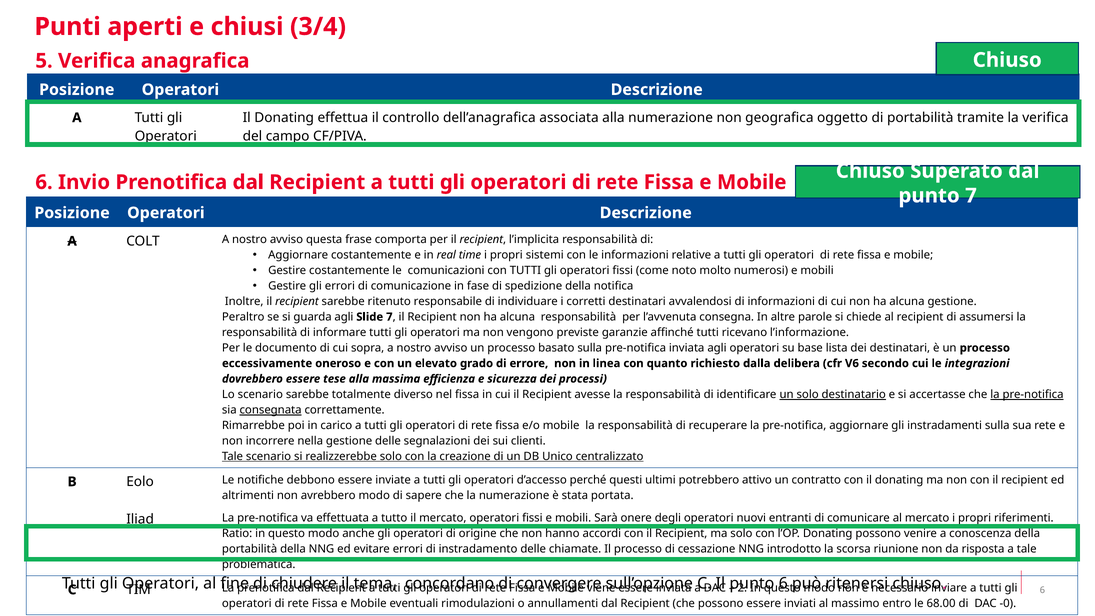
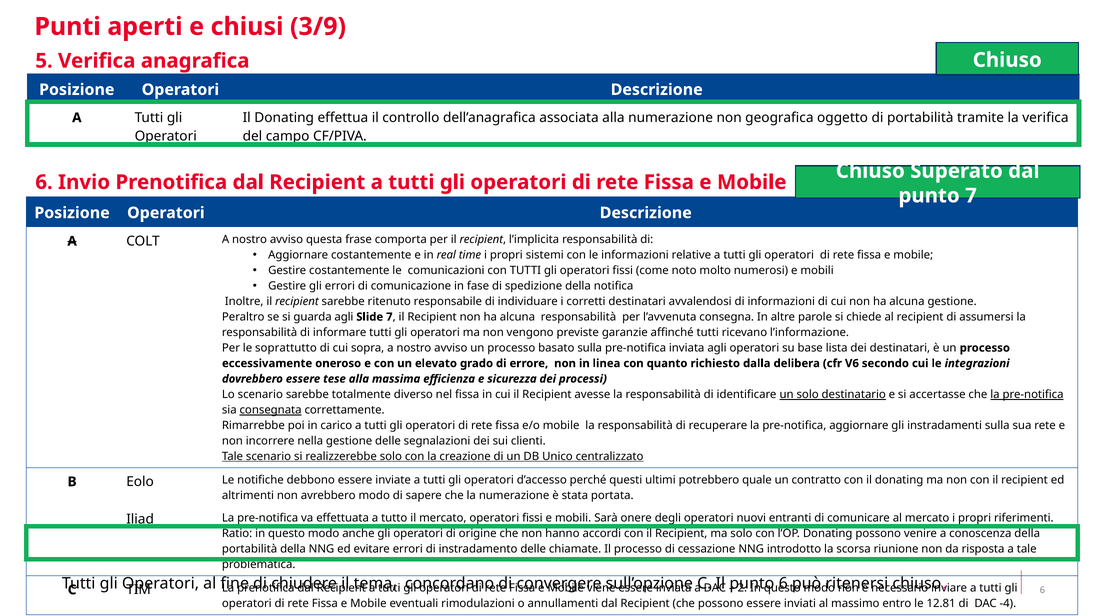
3/4: 3/4 -> 3/9
documento: documento -> soprattutto
attivo: attivo -> quale
68.00: 68.00 -> 12.81
-0: -0 -> -4
